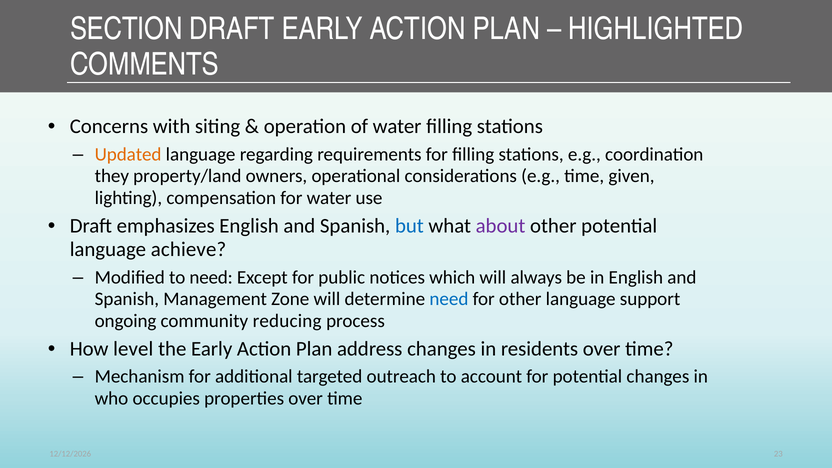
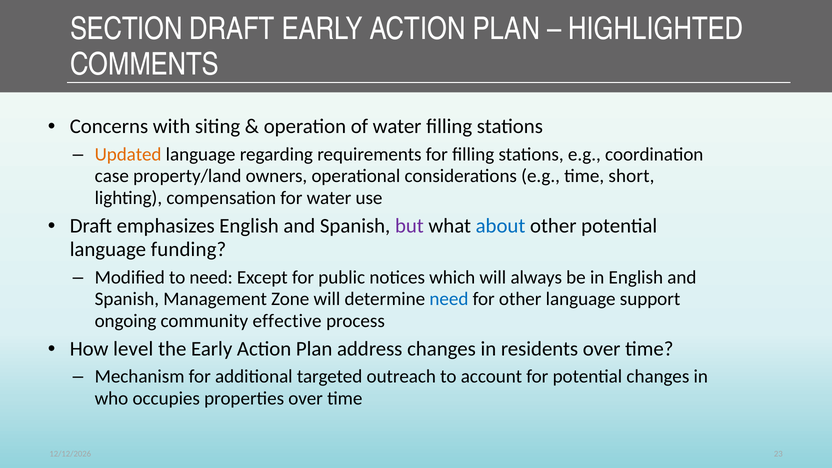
they: they -> case
given: given -> short
but colour: blue -> purple
about colour: purple -> blue
achieve: achieve -> funding
reducing: reducing -> effective
